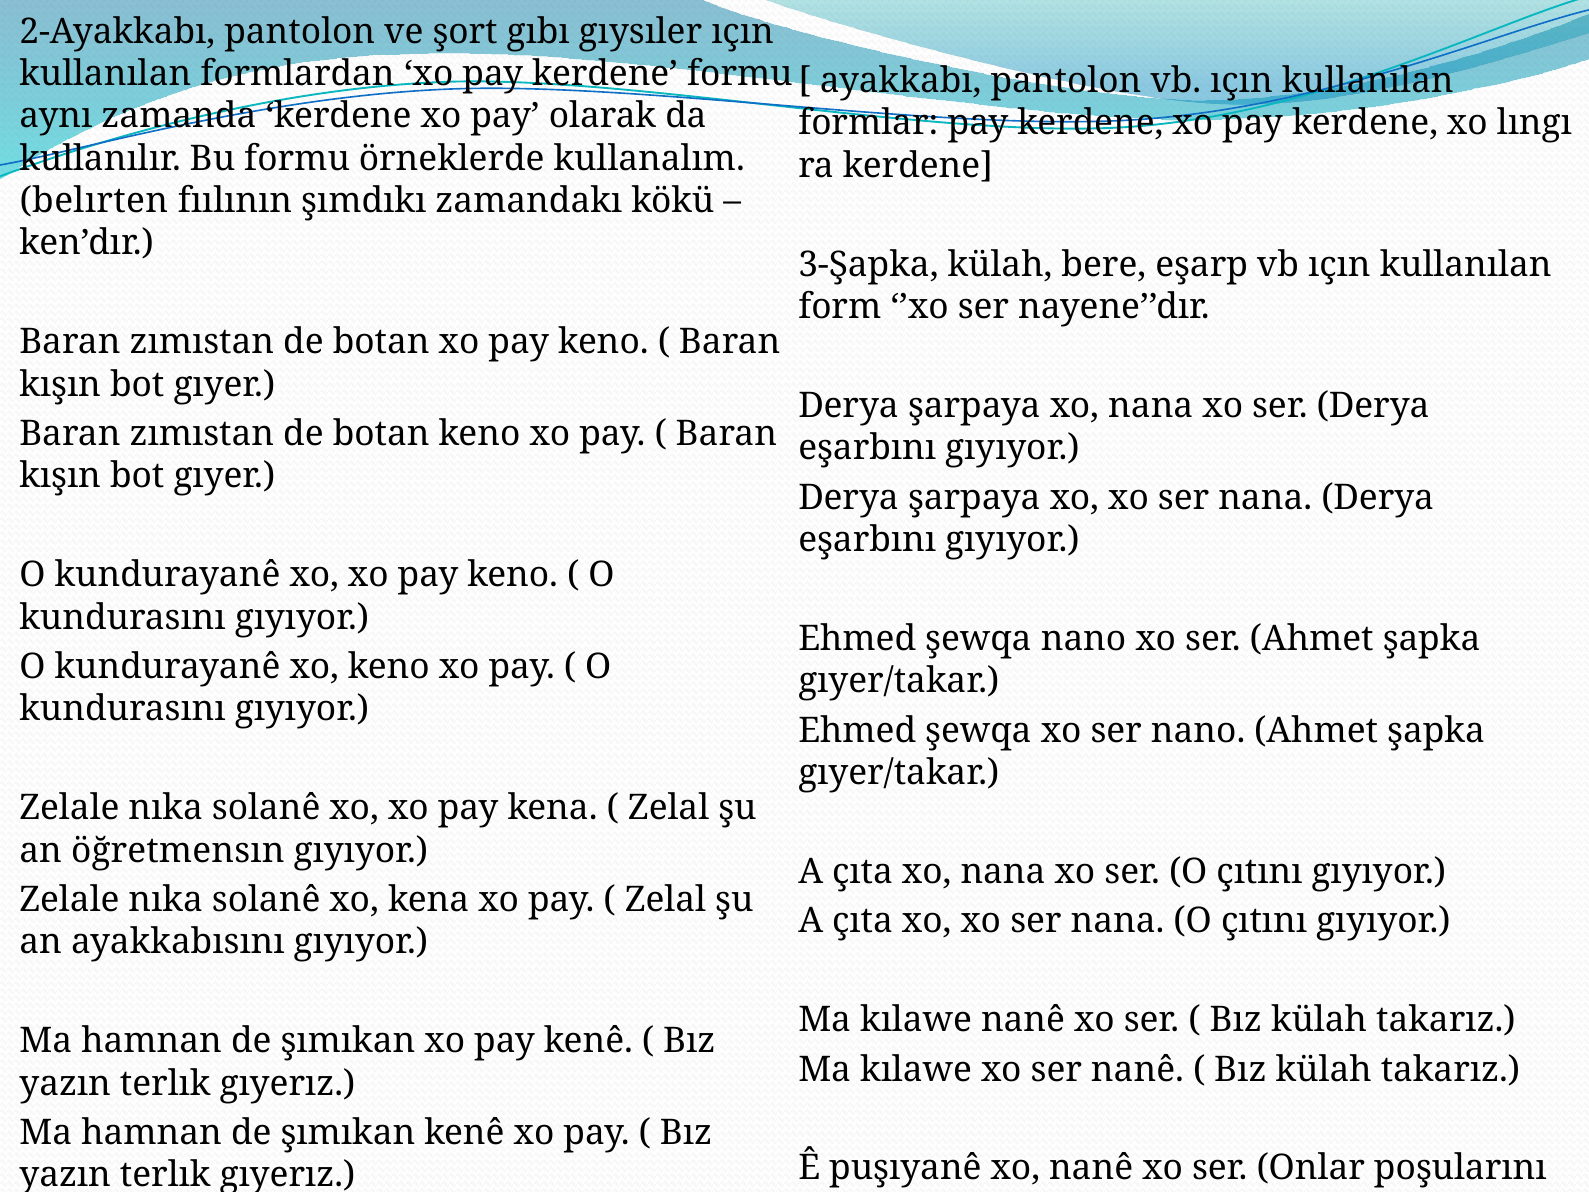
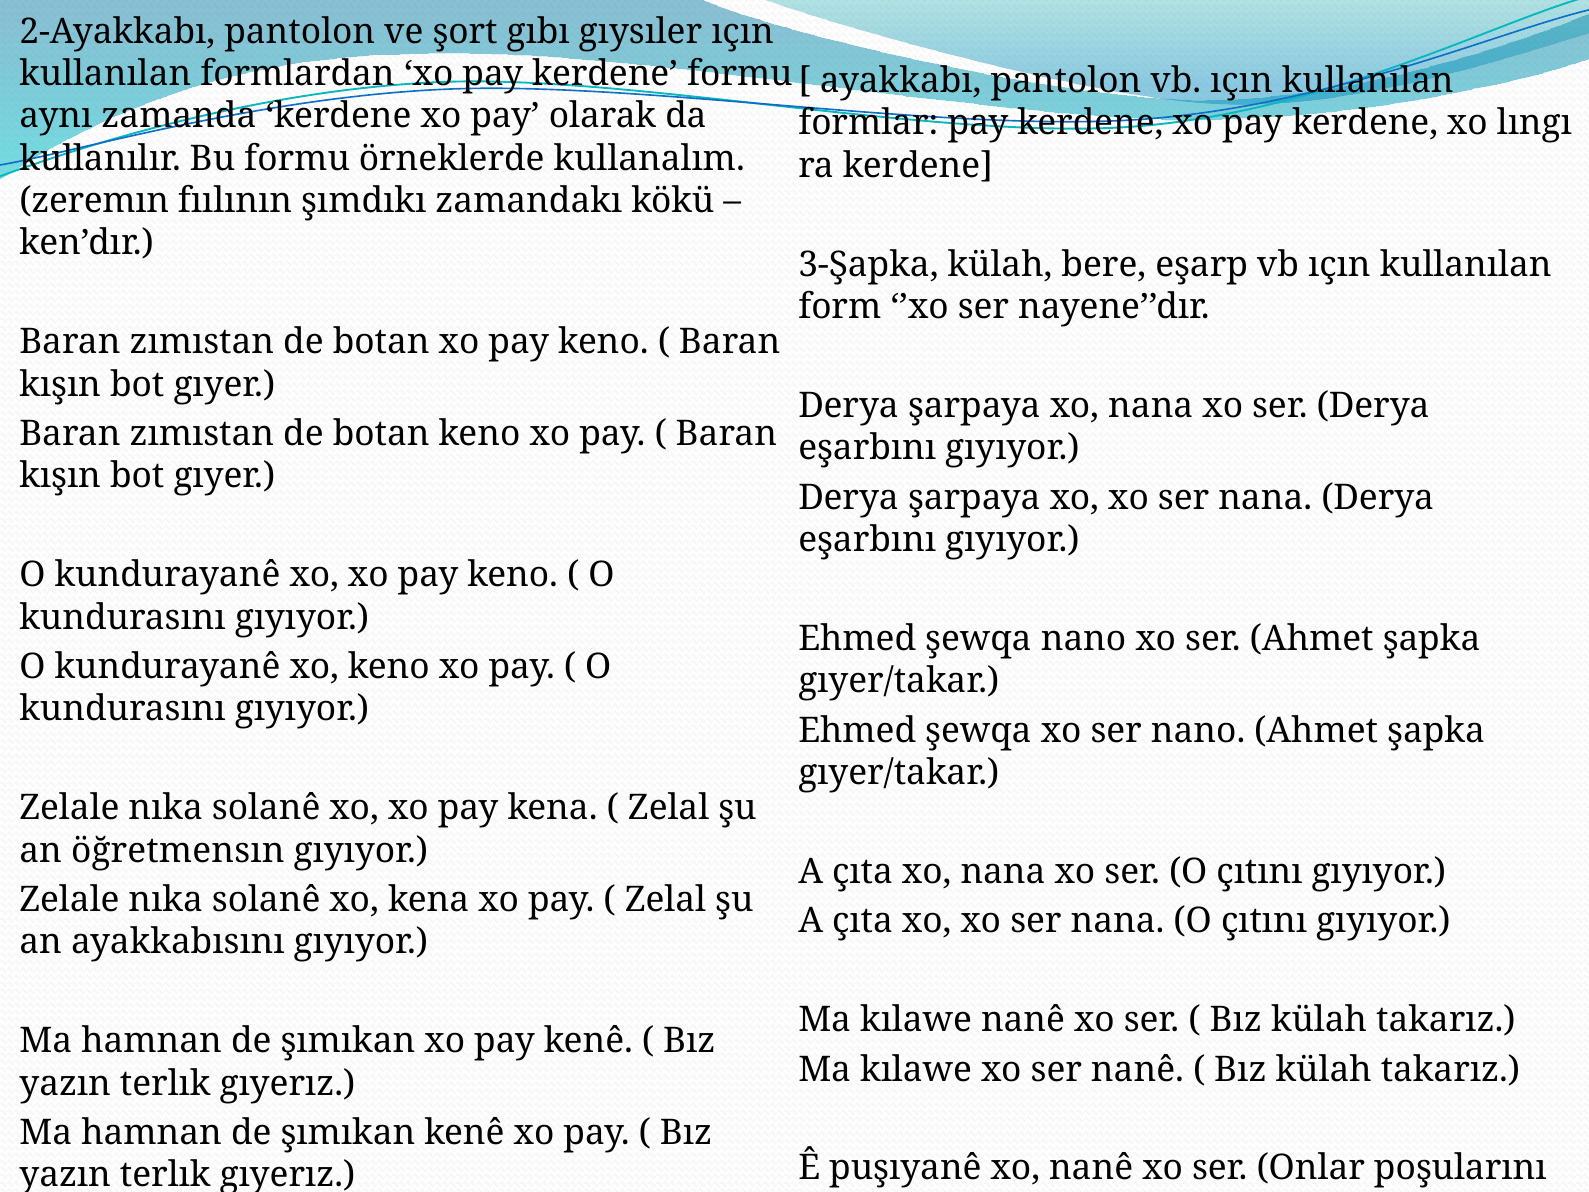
belırten: belırten -> zeremın
